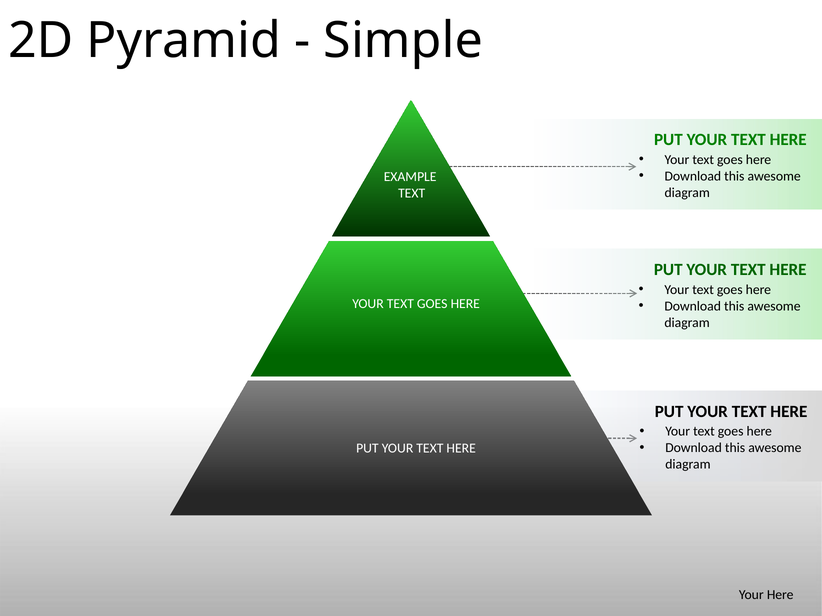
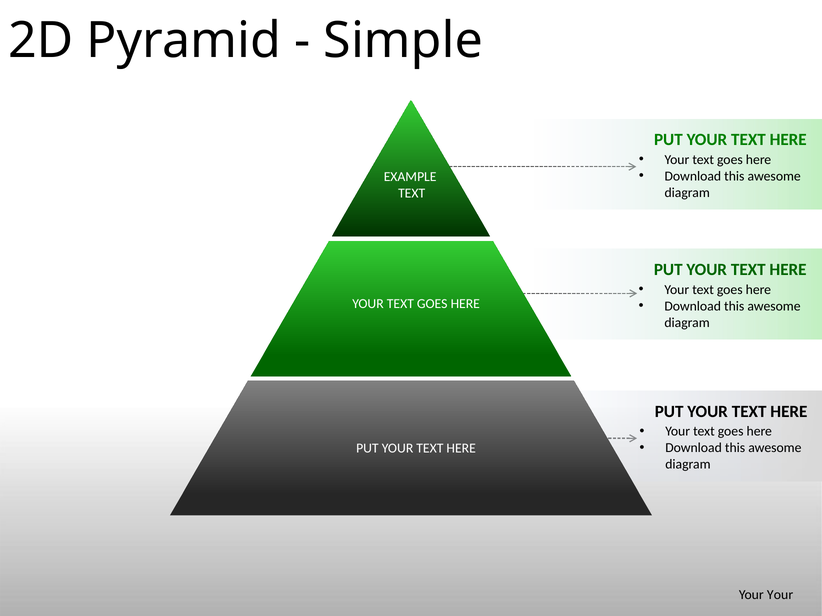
Your Here: Here -> Your
